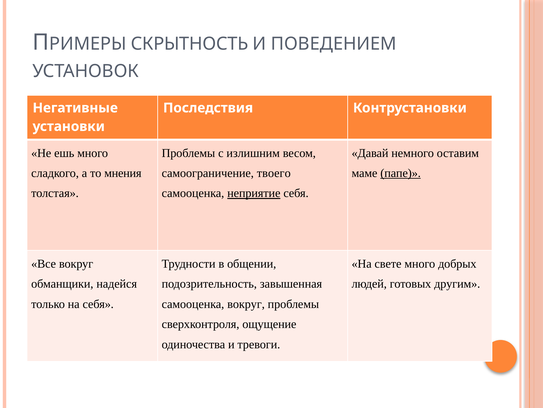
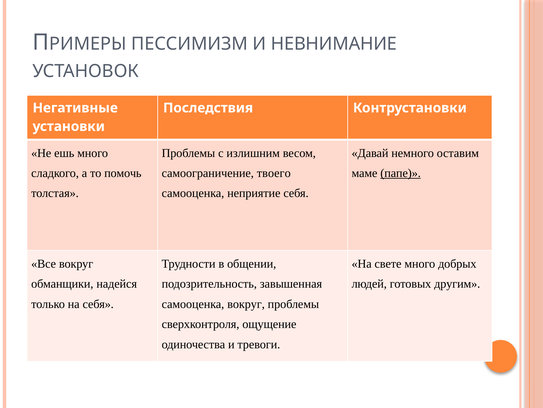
СКРЫТНОСТЬ: СКРЫТНОСТЬ -> ПЕССИМИЗМ
ПОВЕДЕНИЕМ: ПОВЕДЕНИЕМ -> НЕВНИМАНИЕ
мнения: мнения -> помочь
неприятие underline: present -> none
